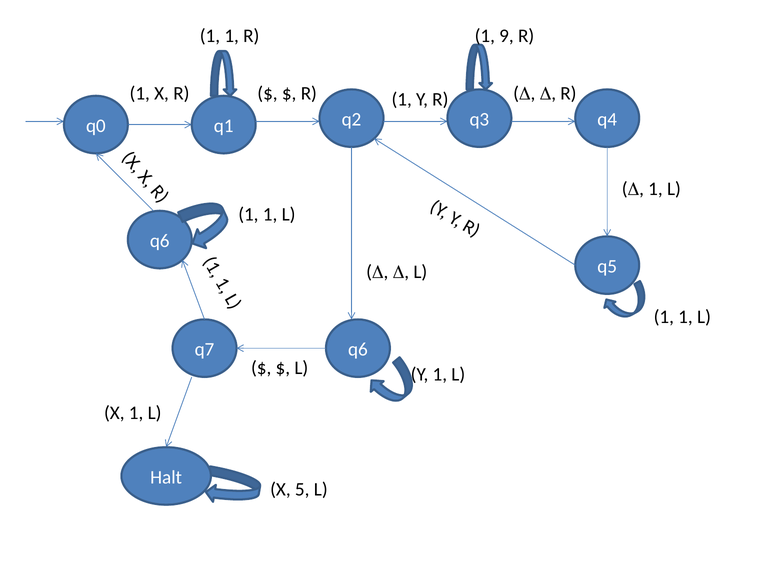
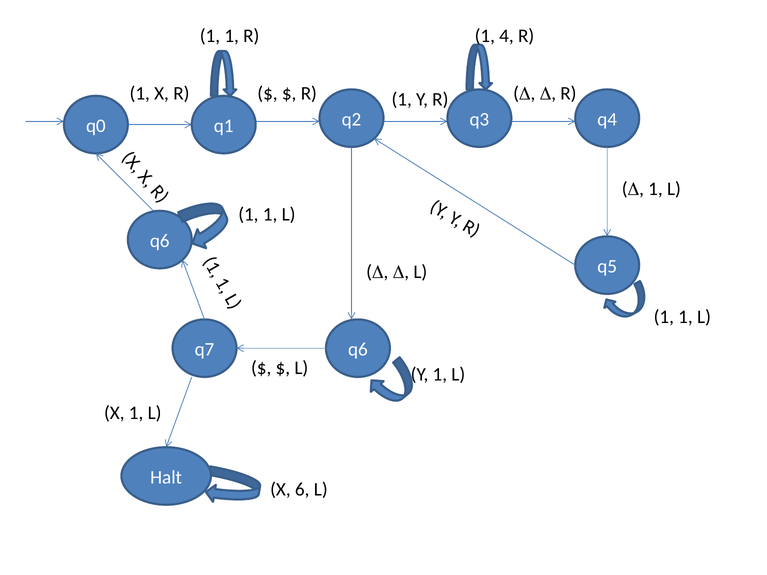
9: 9 -> 4
5: 5 -> 6
